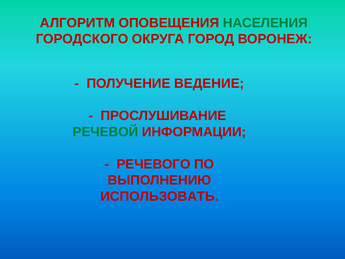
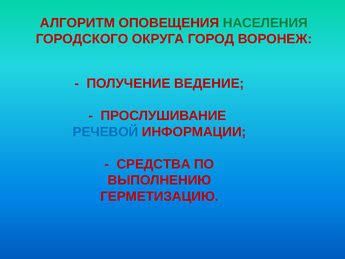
РЕЧЕВОЙ colour: green -> blue
РЕЧЕВОГО: РЕЧЕВОГО -> СРЕДСТВА
ИСПОЛЬЗОВАТЬ: ИСПОЛЬЗОВАТЬ -> ГЕРМЕТИЗАЦИЮ
